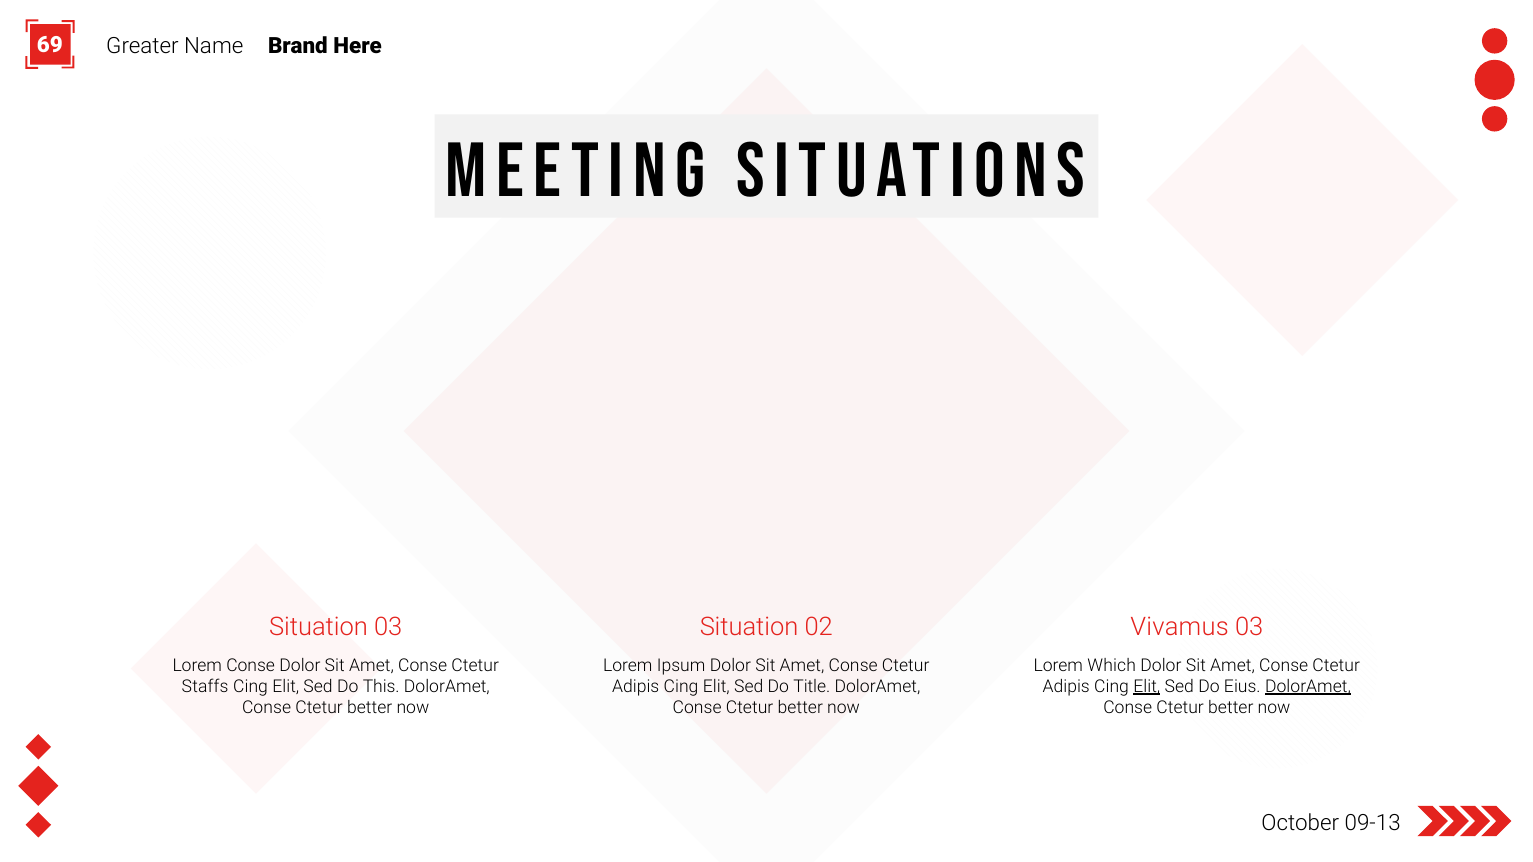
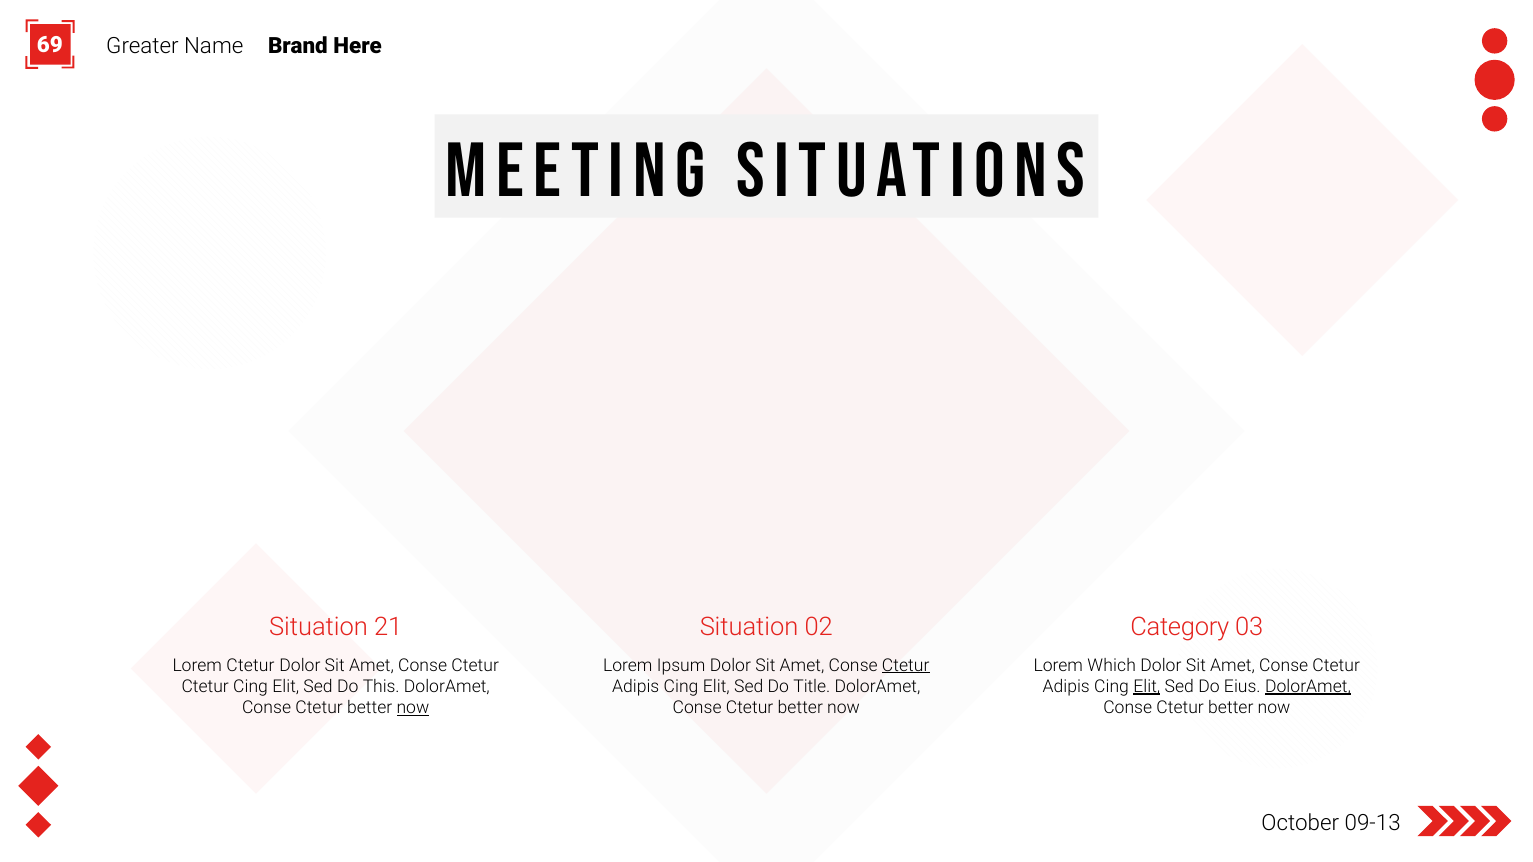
Situation 03: 03 -> 21
Vivamus: Vivamus -> Category
Lorem Conse: Conse -> Ctetur
Ctetur at (906, 666) underline: none -> present
Staffs at (205, 687): Staffs -> Ctetur
now at (413, 708) underline: none -> present
